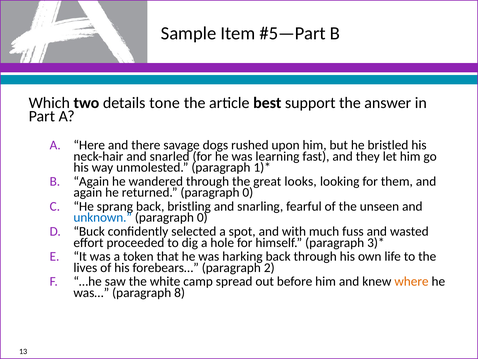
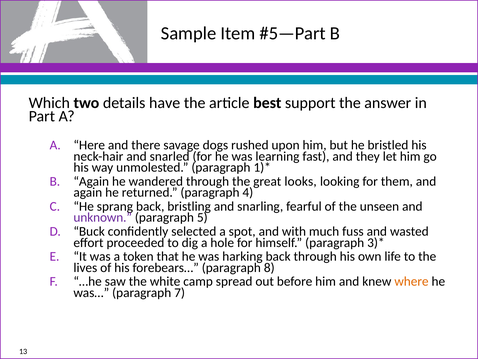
tone: tone -> have
returned paragraph 0: 0 -> 4
unknown colour: blue -> purple
0 at (202, 217): 0 -> 5
2: 2 -> 8
8: 8 -> 7
